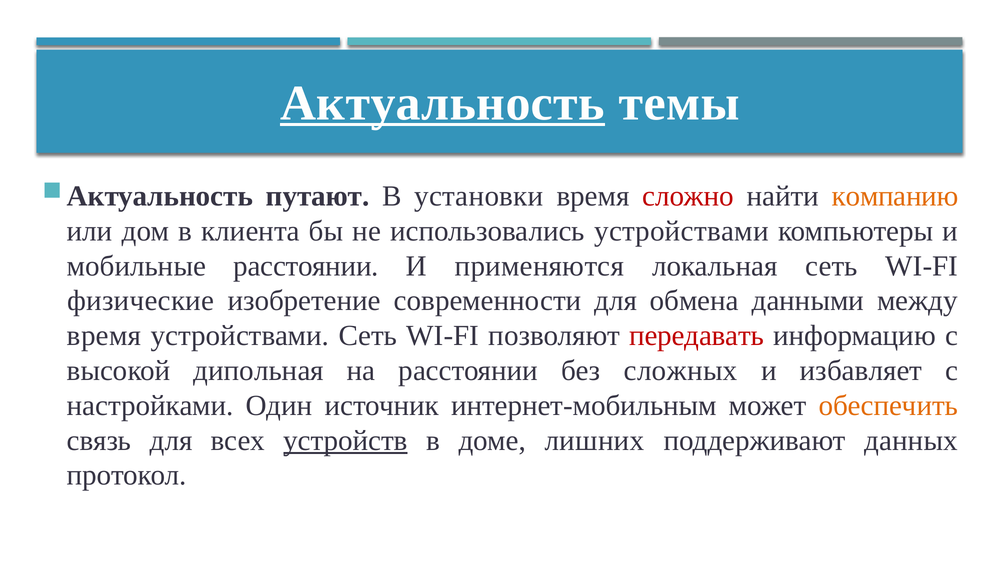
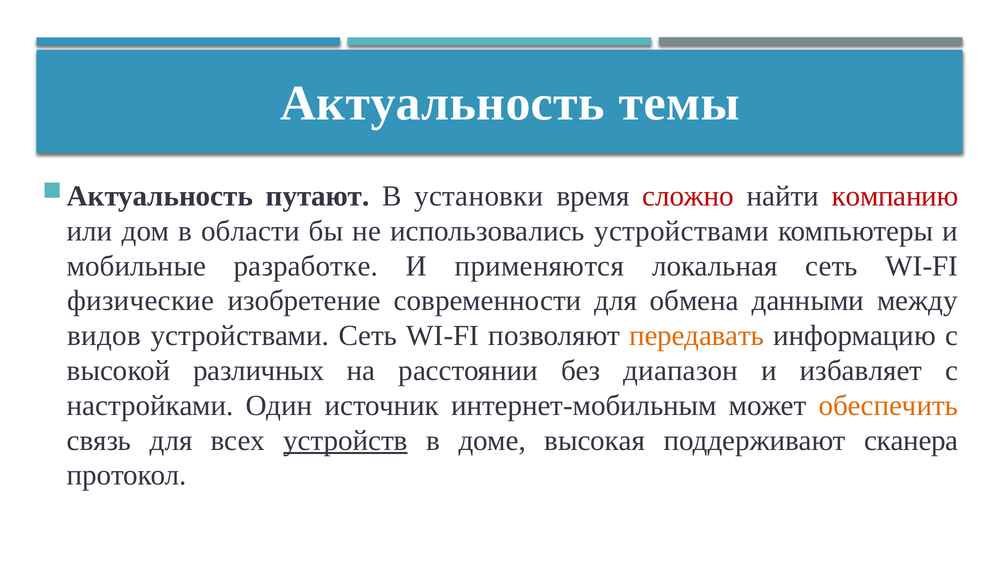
Актуальность underline: present -> none
компанию colour: orange -> red
клиента: клиента -> области
мобильные расстоянии: расстоянии -> разработке
время at (104, 336): время -> видов
передавать colour: red -> orange
дипольная: дипольная -> различных
сложных: сложных -> диапазон
лишних: лишних -> высокая
данных: данных -> сканера
